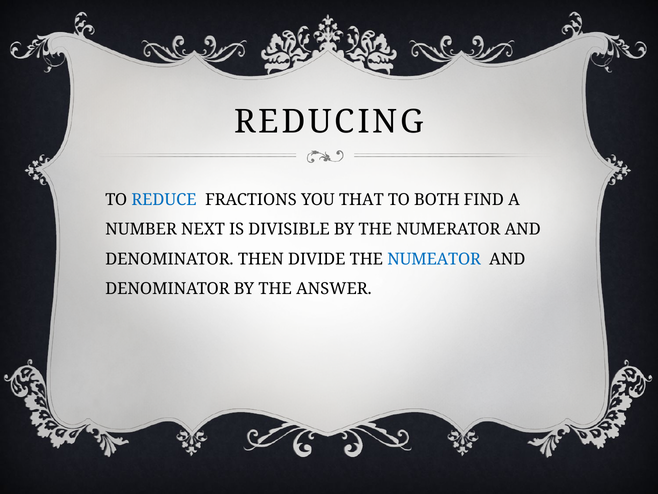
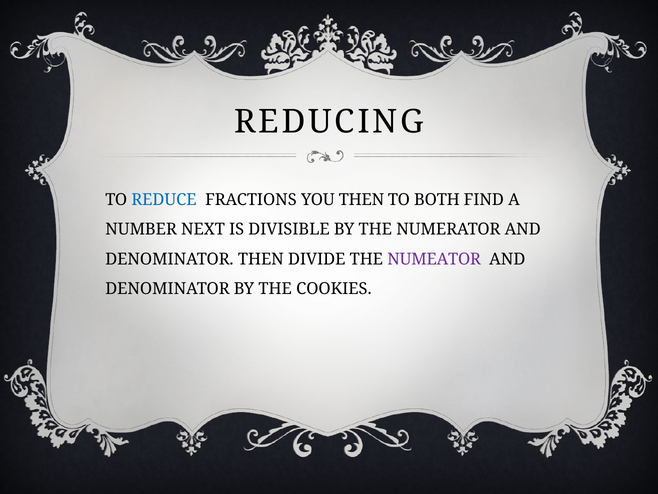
YOU THAT: THAT -> THEN
NUMEATOR colour: blue -> purple
ANSWER: ANSWER -> COOKIES
